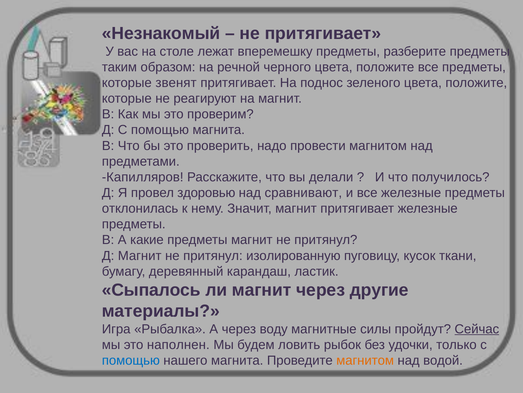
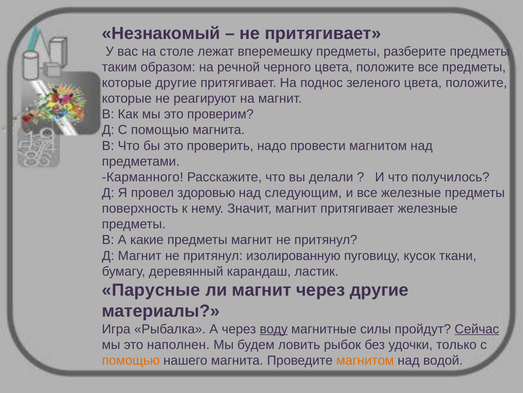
которые звенят: звенят -> другие
Капилляров: Капилляров -> Карманного
сравнивают: сравнивают -> следующим
отклонилась: отклонилась -> поверхность
Сыпалось: Сыпалось -> Парусные
воду underline: none -> present
помощью at (131, 360) colour: blue -> orange
